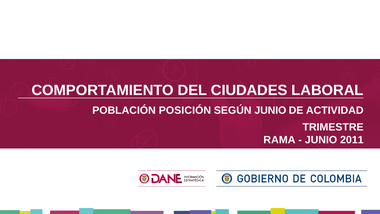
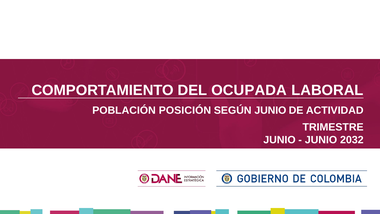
CIUDADES: CIUDADES -> OCUPADA
RAMA at (279, 140): RAMA -> JUNIO
2011: 2011 -> 2032
